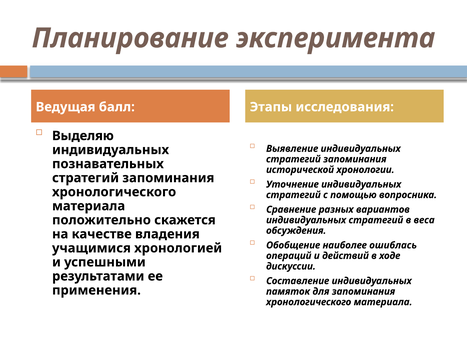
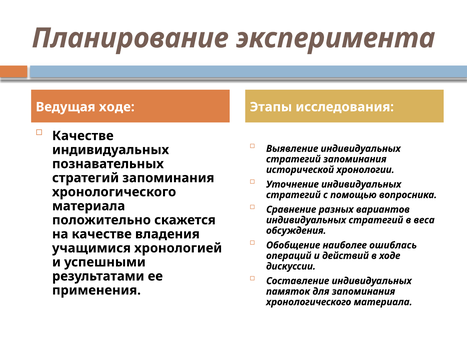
Ведущая балл: балл -> ходе
Выделяю at (83, 136): Выделяю -> Качестве
